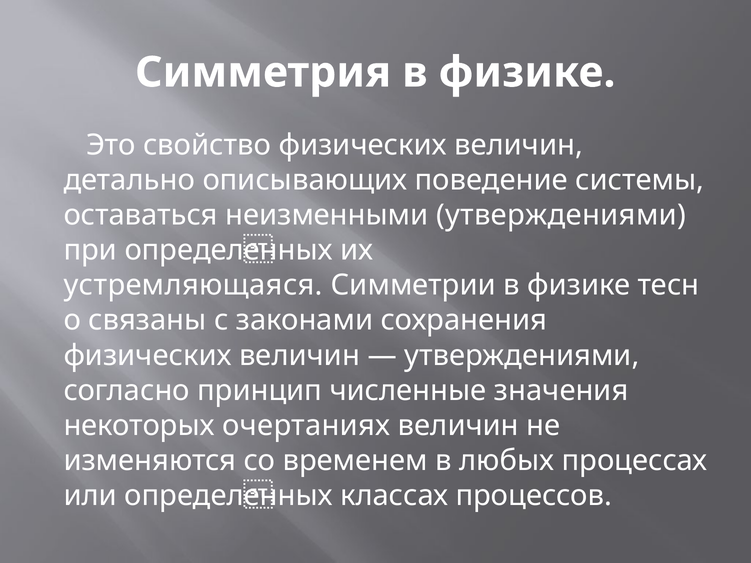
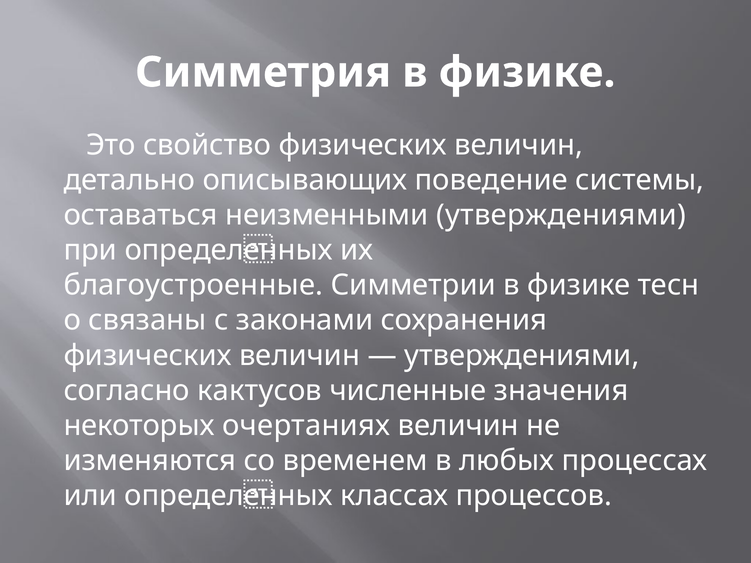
устремляющаяся: устремляющаяся -> благоустроенные
принцип: принцип -> кактусов
